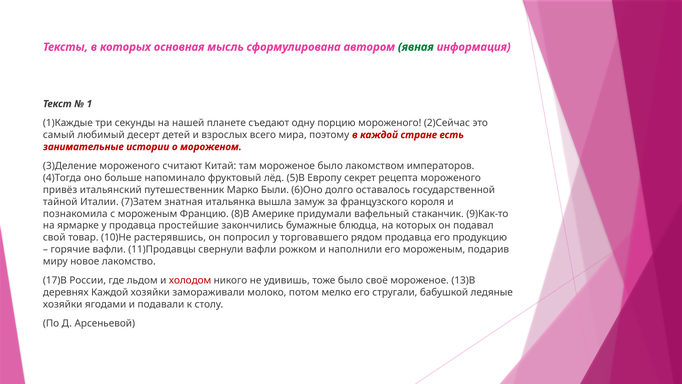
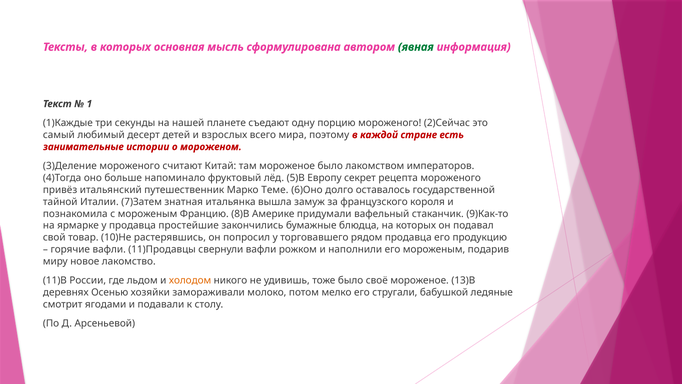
Были: Были -> Теме
17)В: 17)В -> 11)В
холодом colour: red -> orange
деревнях Каждой: Каждой -> Осенью
хозяйки at (63, 304): хозяйки -> смотрит
